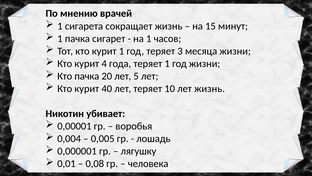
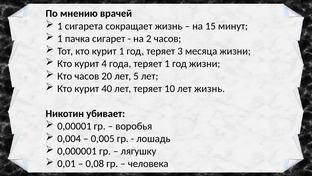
на 1: 1 -> 2
Кто пачка: пачка -> часов
